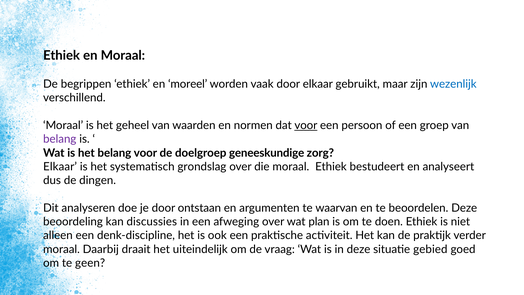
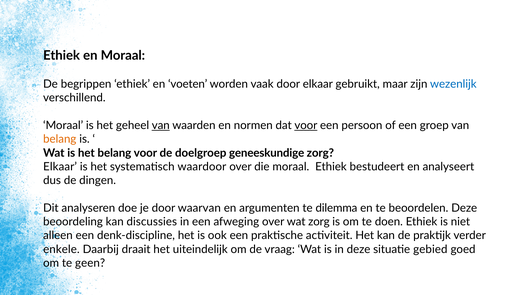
moreel: moreel -> voeten
van at (161, 125) underline: none -> present
belang at (60, 139) colour: purple -> orange
grondslag: grondslag -> waardoor
ontstaan: ontstaan -> waarvan
waarvan: waarvan -> dilemma
wat plan: plan -> zorg
moraal at (62, 249): moraal -> enkele
